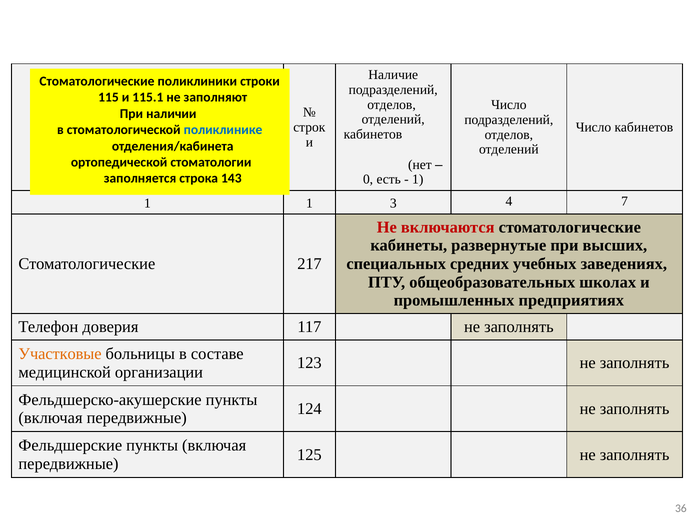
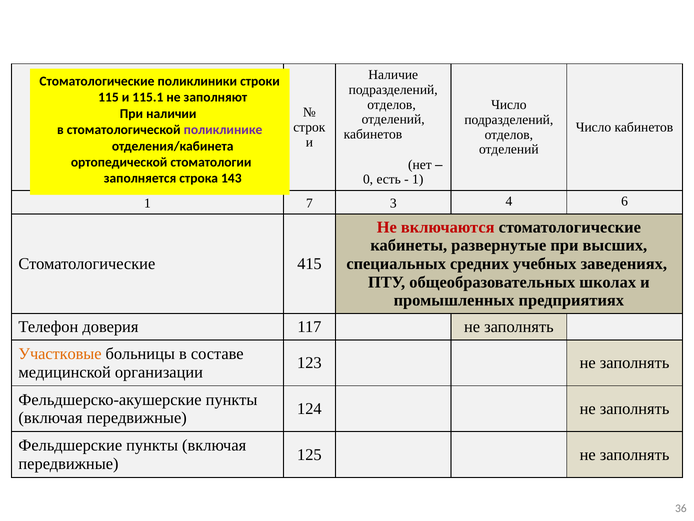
поликлинике colour: blue -> purple
1 1: 1 -> 7
7: 7 -> 6
217: 217 -> 415
